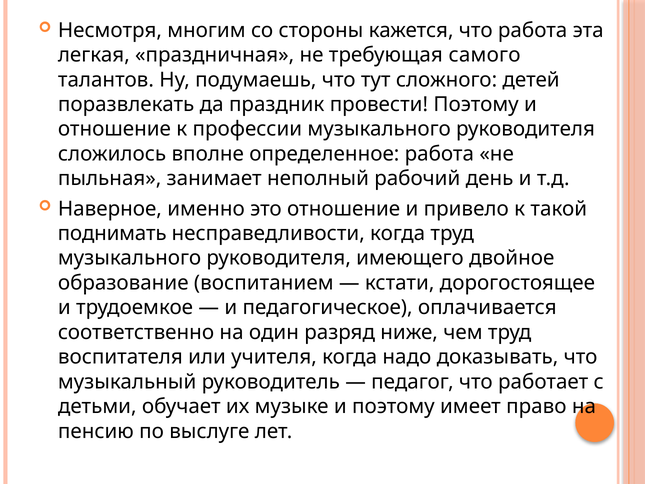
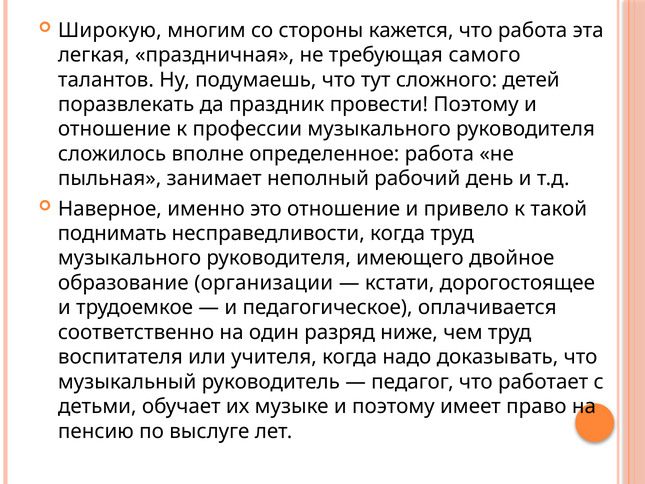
Несмотря: Несмотря -> Широкую
воспитанием: воспитанием -> организации
